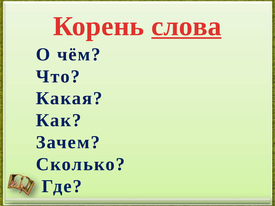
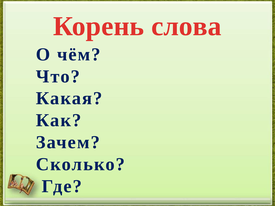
слова underline: present -> none
